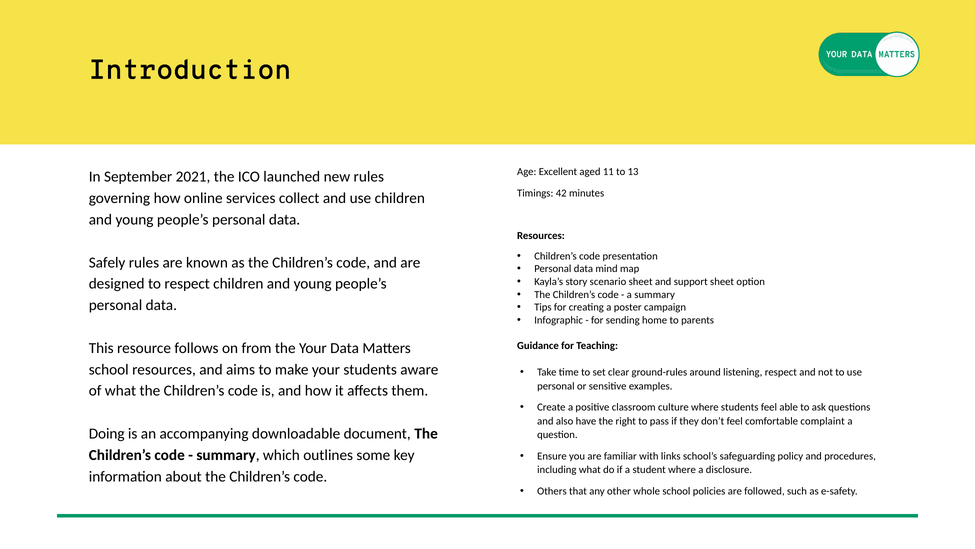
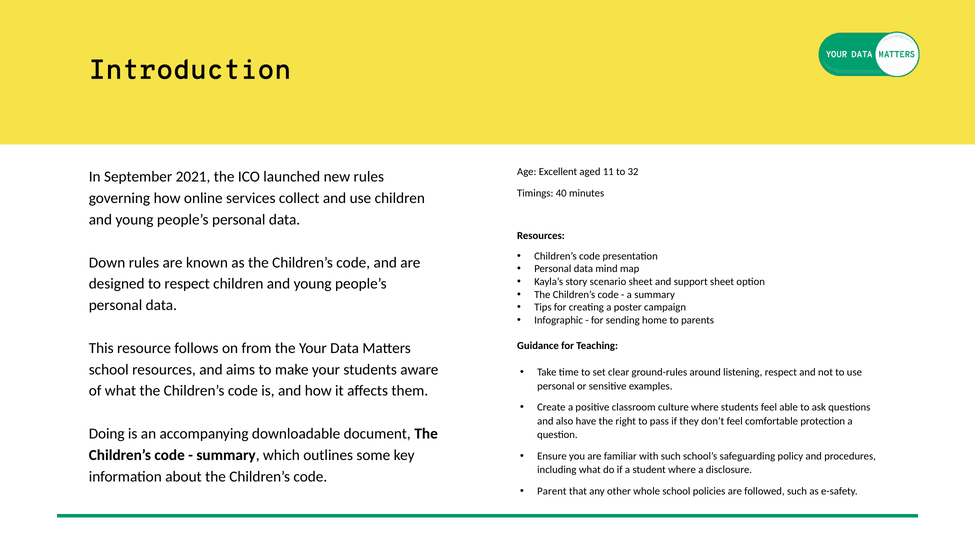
13: 13 -> 32
42: 42 -> 40
Safely: Safely -> Down
complaint: complaint -> protection
with links: links -> such
Others: Others -> Parent
